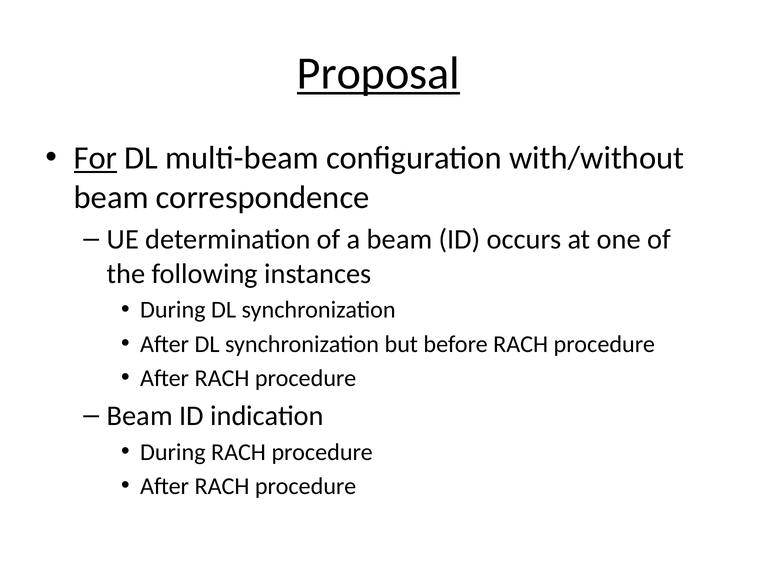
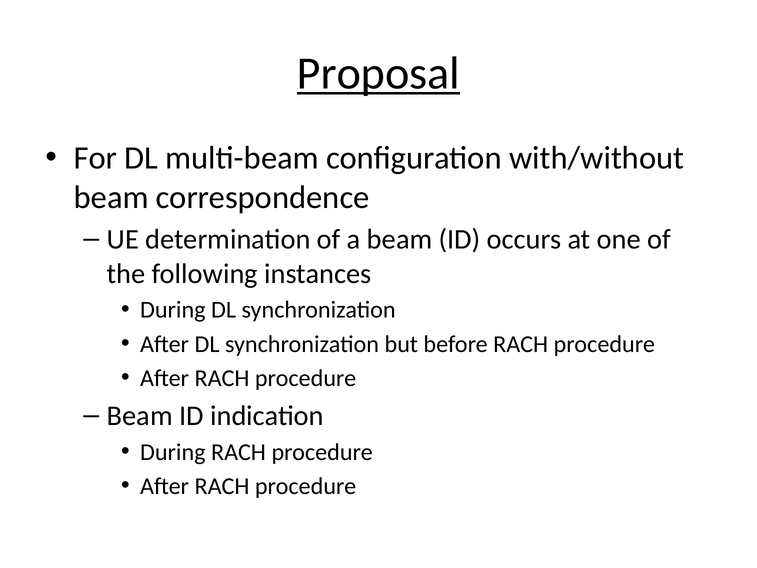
For underline: present -> none
